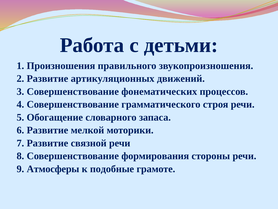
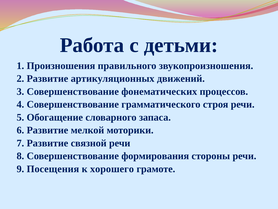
Атмосферы: Атмосферы -> Посещения
подобные: подобные -> хорошего
